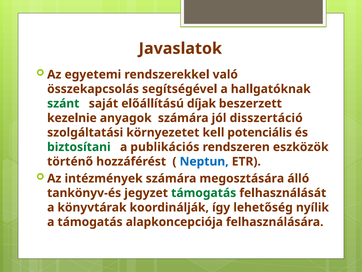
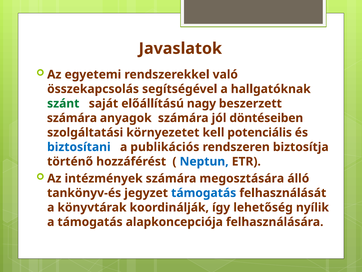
díjak: díjak -> nagy
kezelnie at (72, 118): kezelnie -> számára
disszertáció: disszertáció -> döntéseiben
biztosítani colour: green -> blue
eszközök: eszközök -> biztosítja
támogatás at (204, 193) colour: green -> blue
